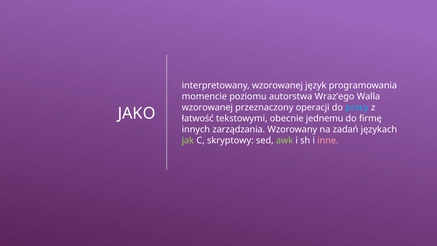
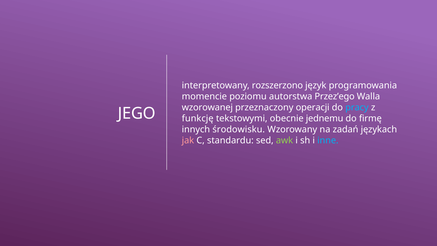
interpretowany wzorowanej: wzorowanej -> rozszerzono
Wraz’ego: Wraz’ego -> Przez’ego
JAKO: JAKO -> JEGO
łatwość: łatwość -> funkcję
zarządzania: zarządzania -> środowisku
jak colour: light green -> pink
skryptowy: skryptowy -> standardu
inne colour: pink -> light blue
